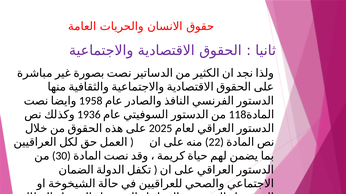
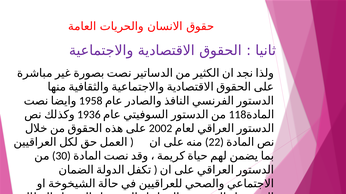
2025: 2025 -> 2002
